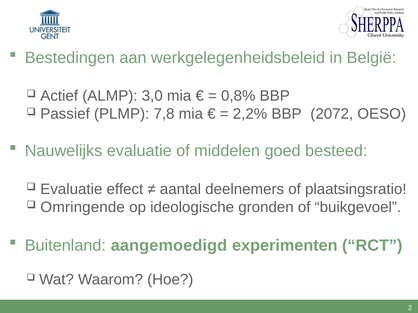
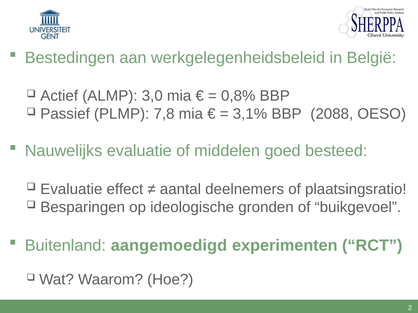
2,2%: 2,2% -> 3,1%
2072: 2072 -> 2088
Omringende: Omringende -> Besparingen
